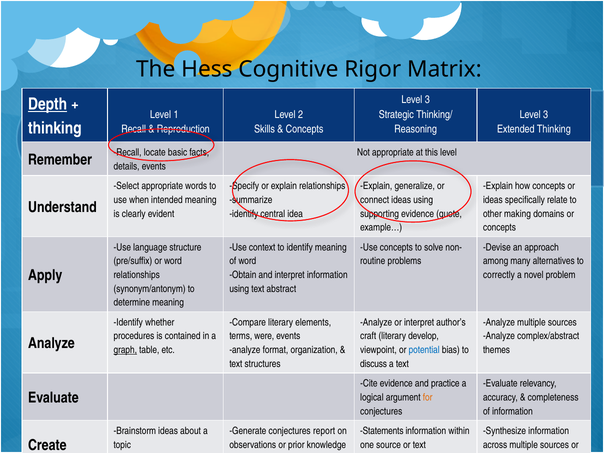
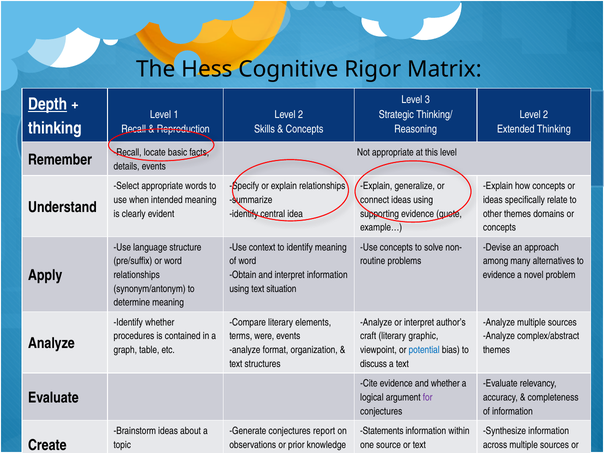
3 at (546, 114): 3 -> 2
making at (517, 214): making -> themes
correctly at (499, 275): correctly -> evidence
abstract: abstract -> situation
develop: develop -> graphic
graph underline: present -> none
and practice: practice -> whether
for colour: orange -> purple
